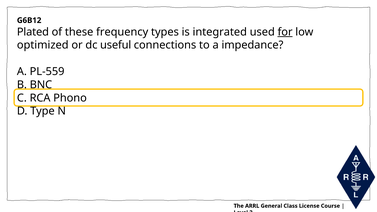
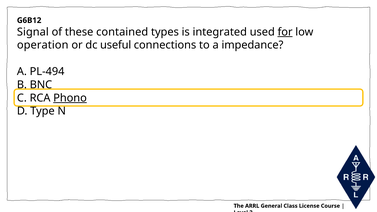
Plated: Plated -> Signal
frequency: frequency -> contained
optimized: optimized -> operation
PL-559: PL-559 -> PL-494
Phono underline: none -> present
